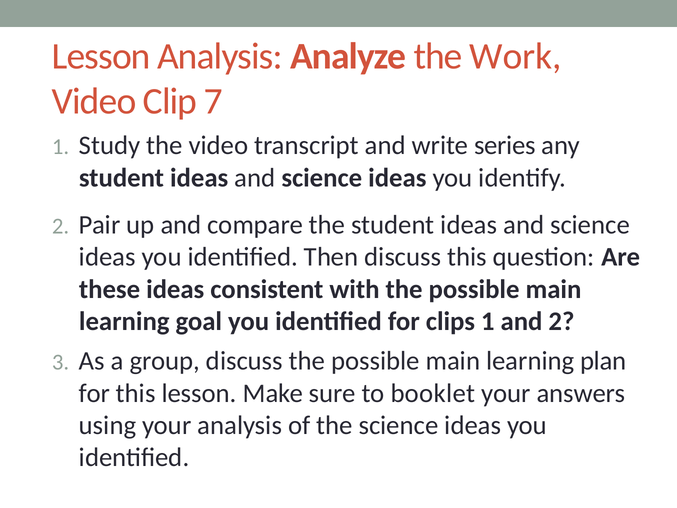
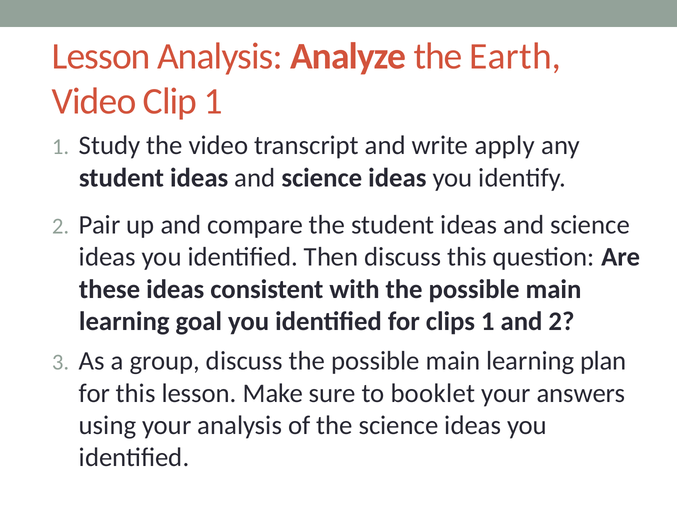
Work: Work -> Earth
Clip 7: 7 -> 1
series: series -> apply
